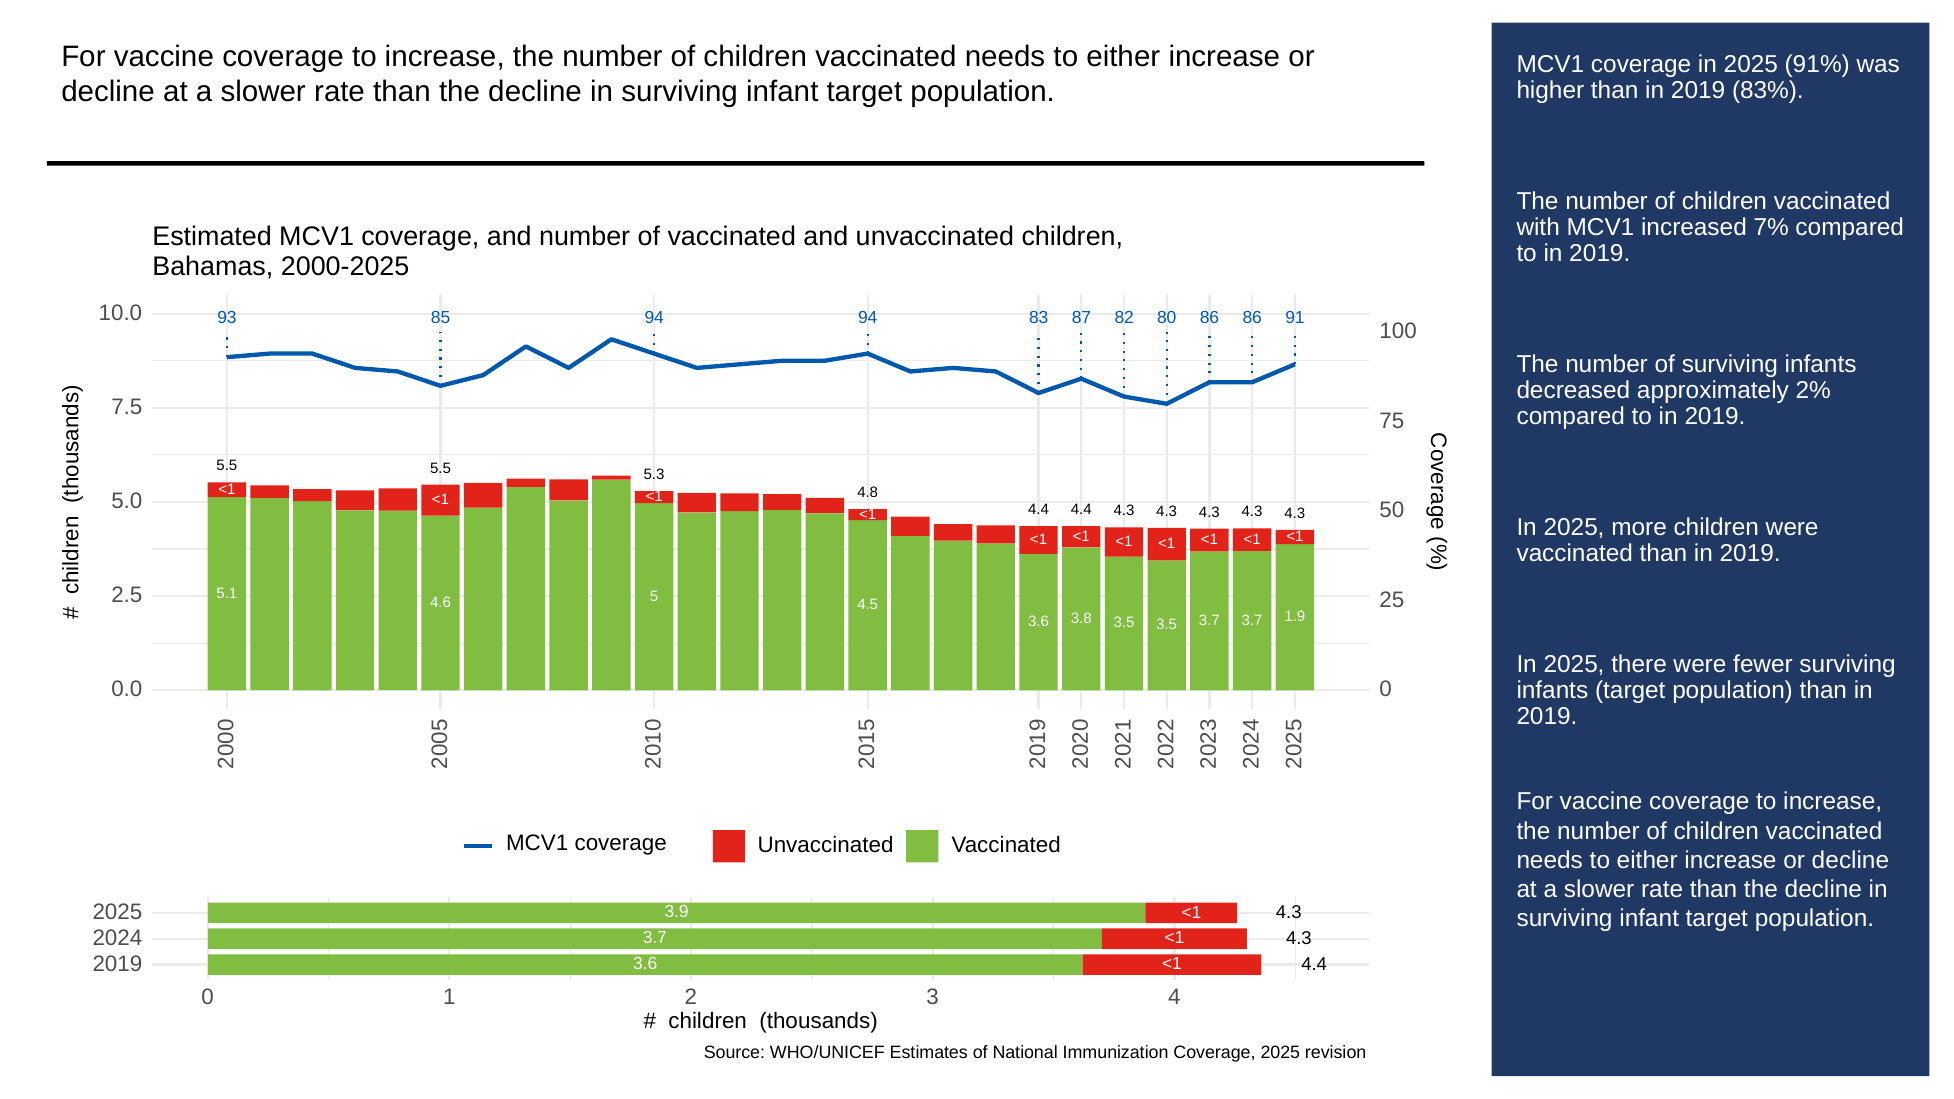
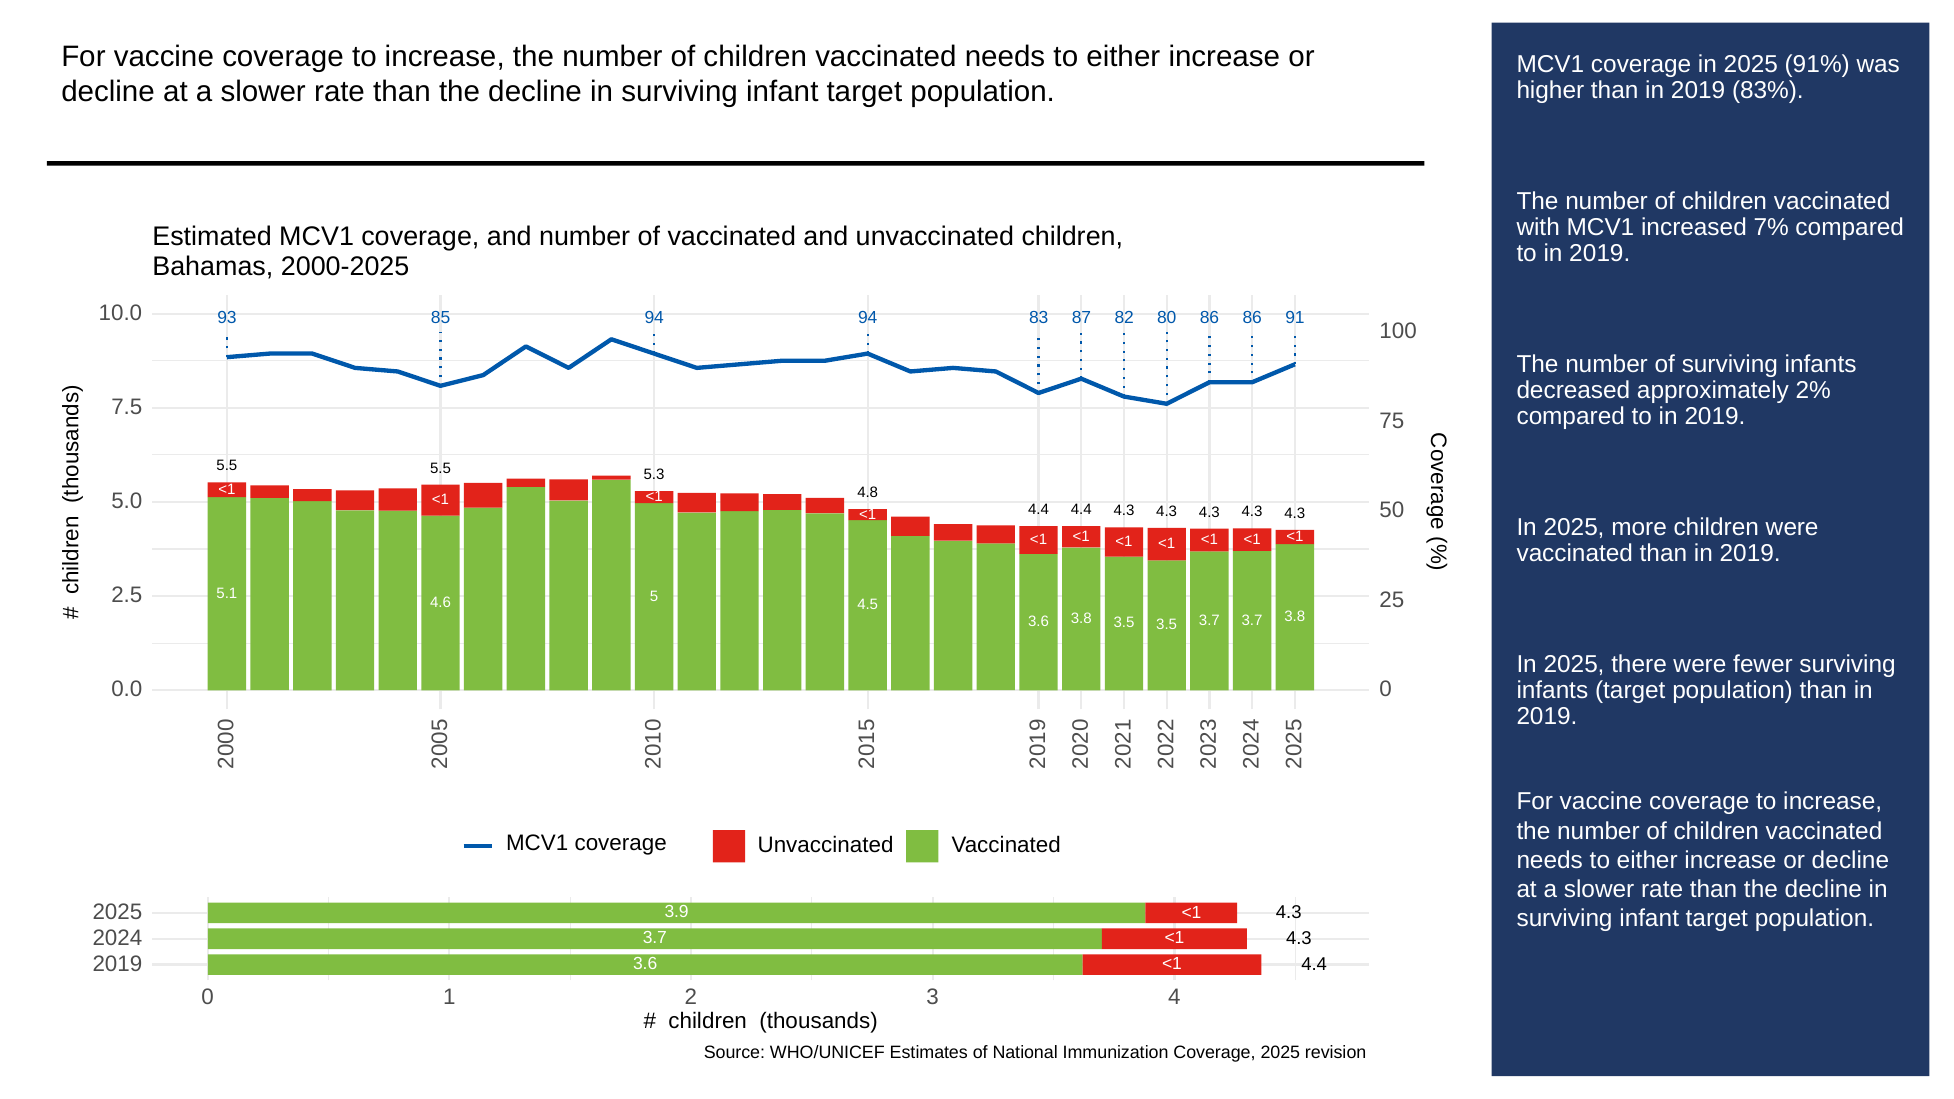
1.9 at (1295, 617): 1.9 -> 3.8
